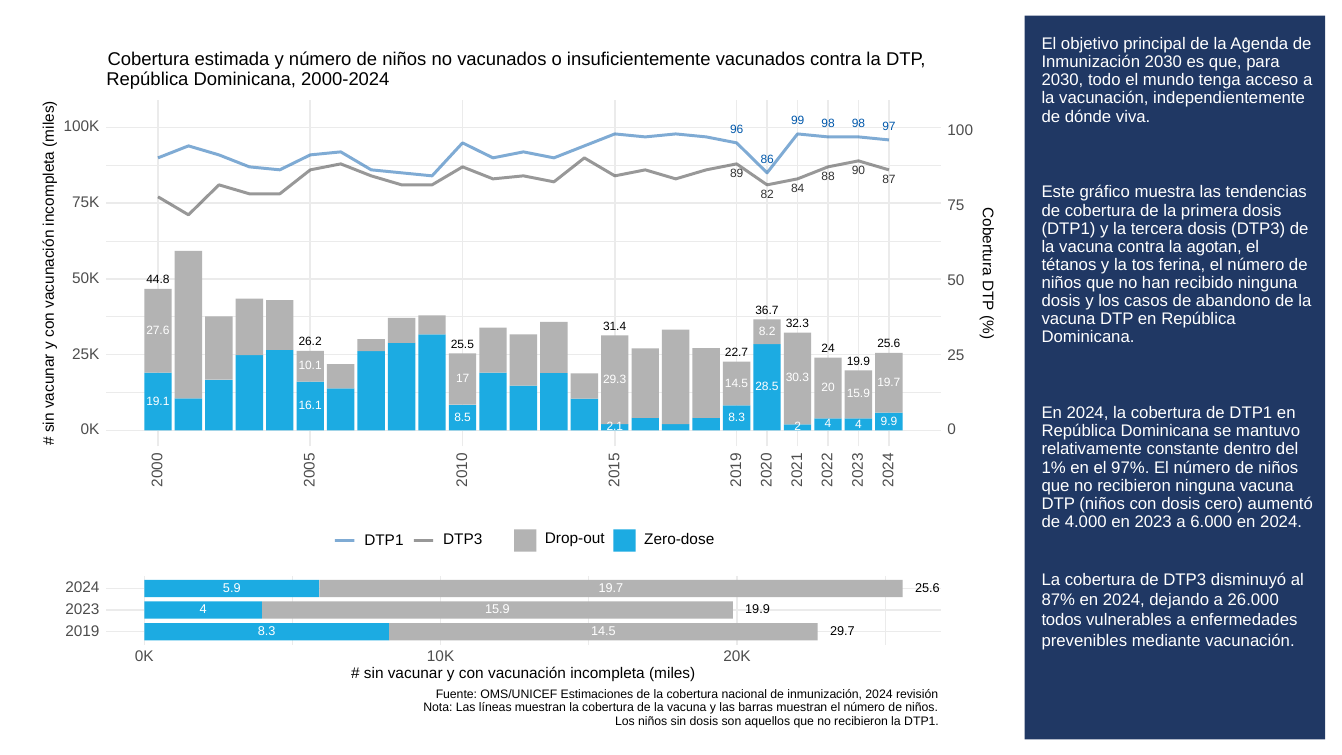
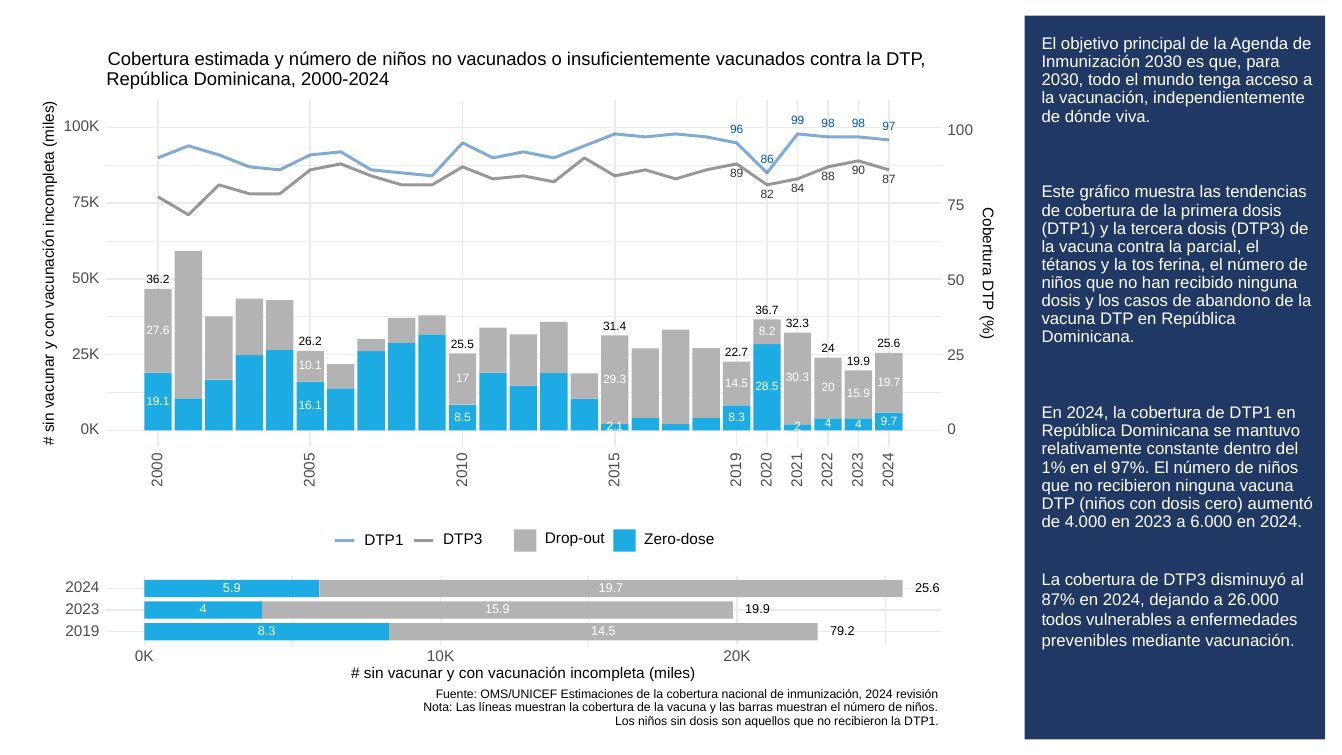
agotan: agotan -> parcial
44.8: 44.8 -> 36.2
9.9: 9.9 -> 9.7
29.7: 29.7 -> 79.2
